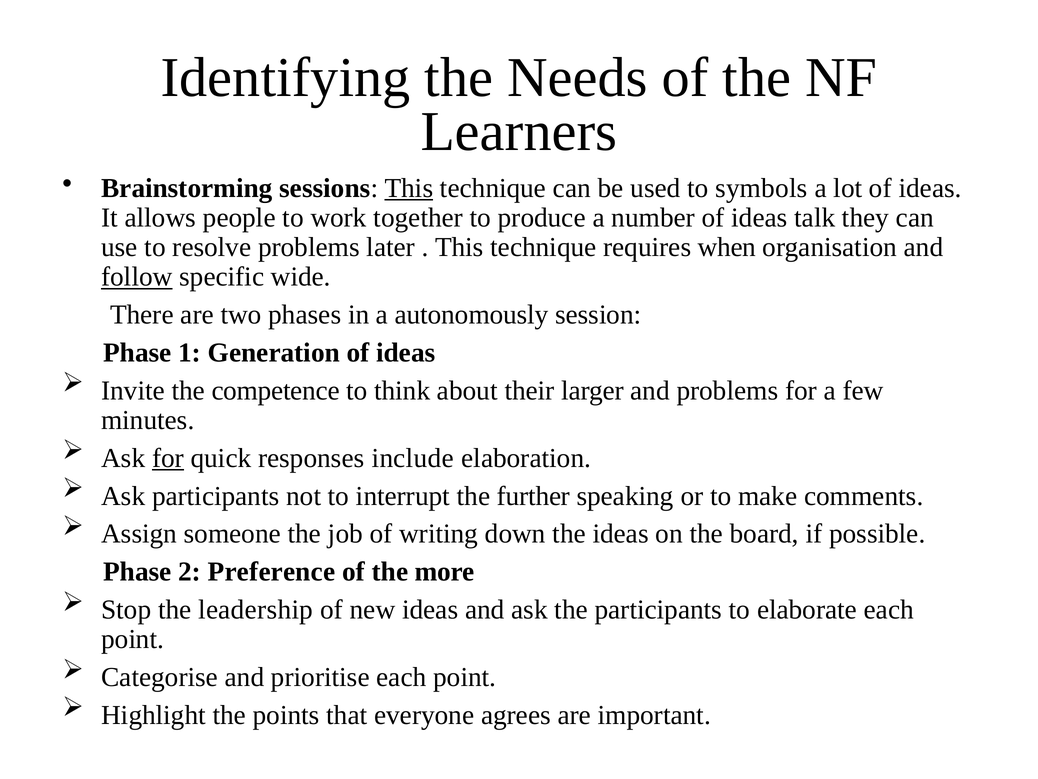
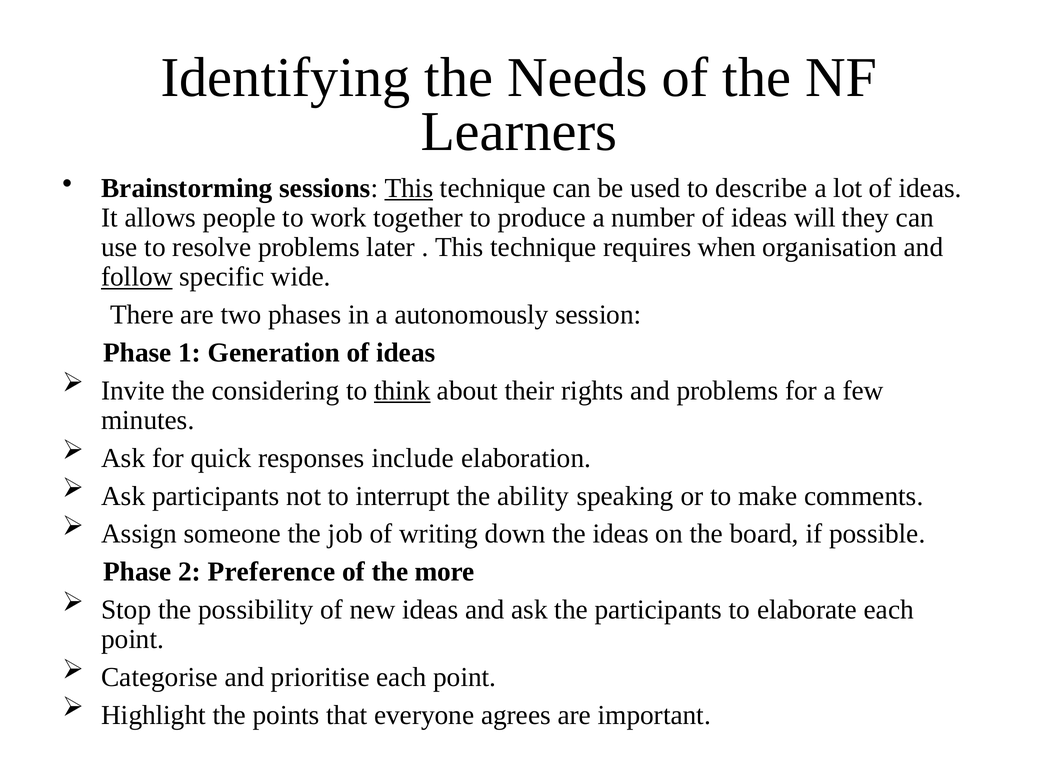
symbols: symbols -> describe
talk: talk -> will
competence: competence -> considering
think underline: none -> present
larger: larger -> rights
for at (168, 458) underline: present -> none
further: further -> ability
leadership: leadership -> possibility
